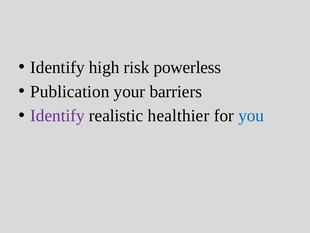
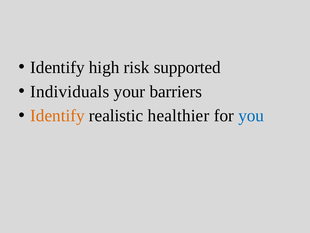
powerless: powerless -> supported
Publication: Publication -> Individuals
Identify at (57, 116) colour: purple -> orange
